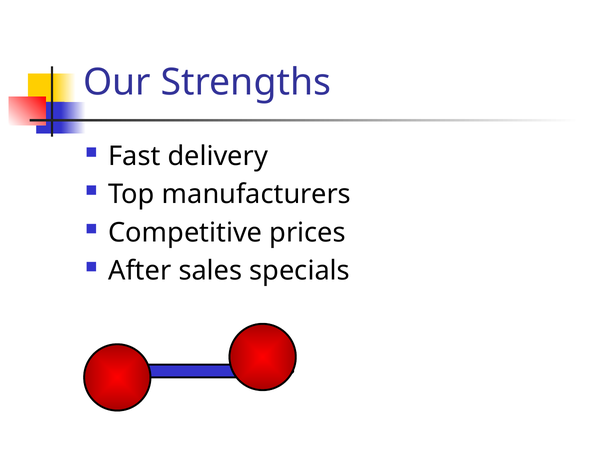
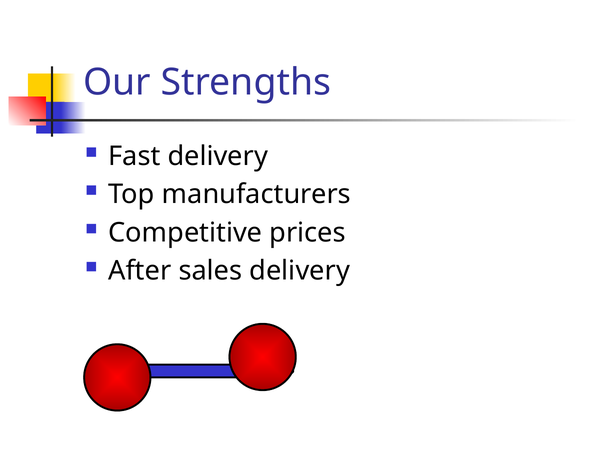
sales specials: specials -> delivery
